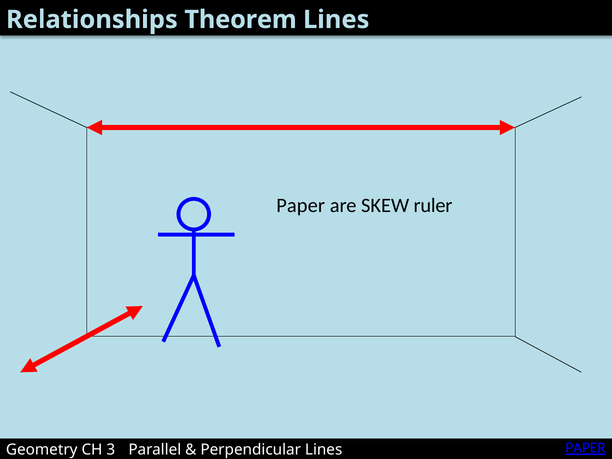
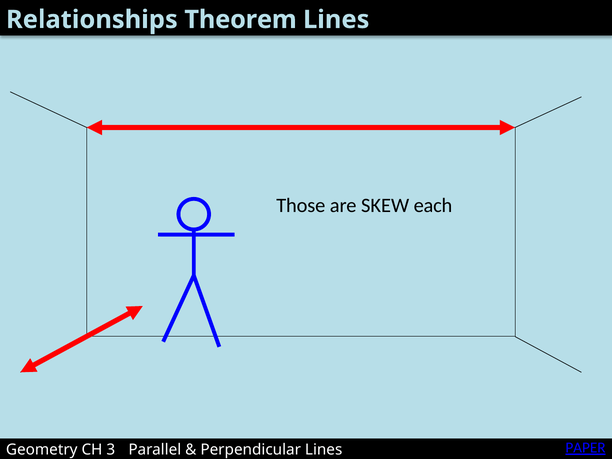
Paper at (301, 205): Paper -> Those
ruler: ruler -> each
